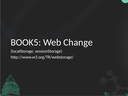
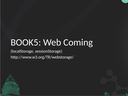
Change: Change -> Coming
